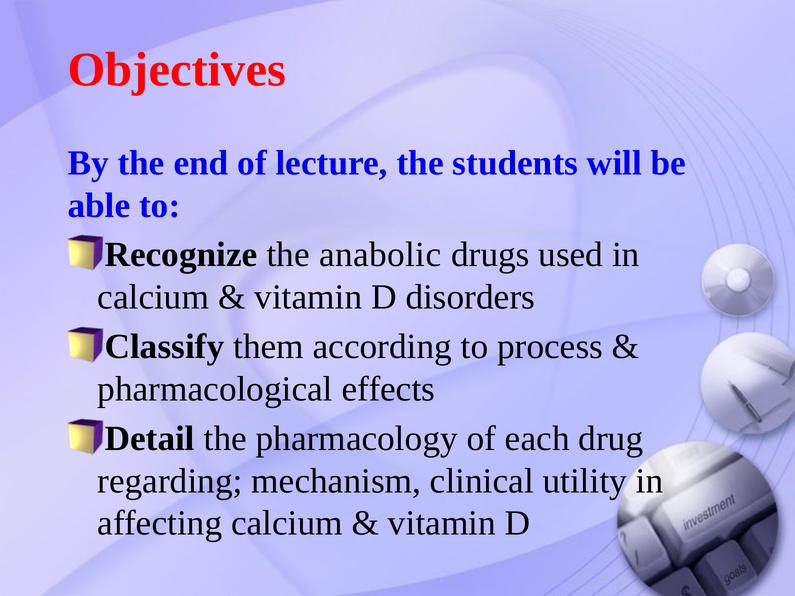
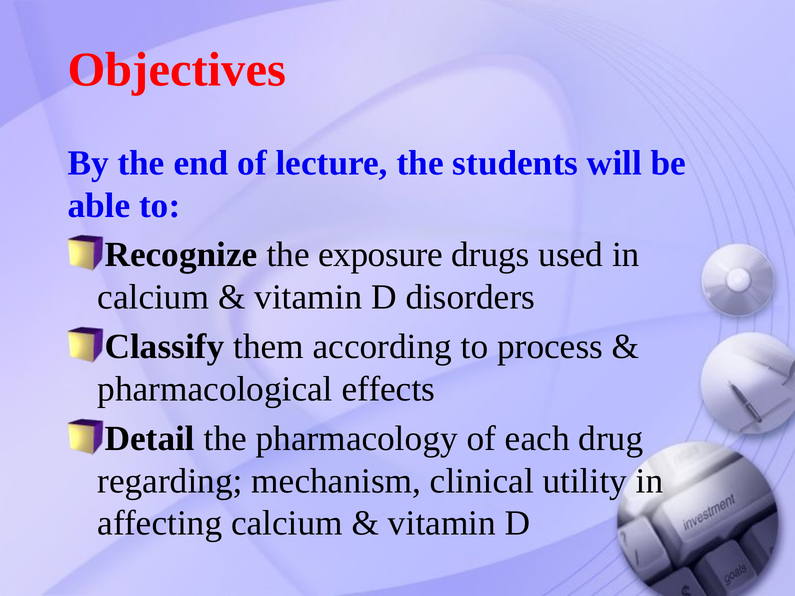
anabolic: anabolic -> exposure
